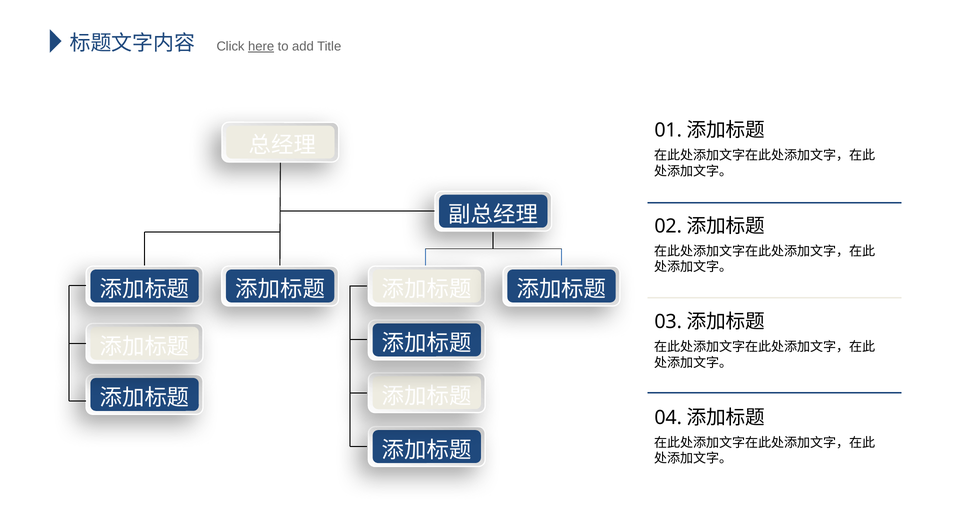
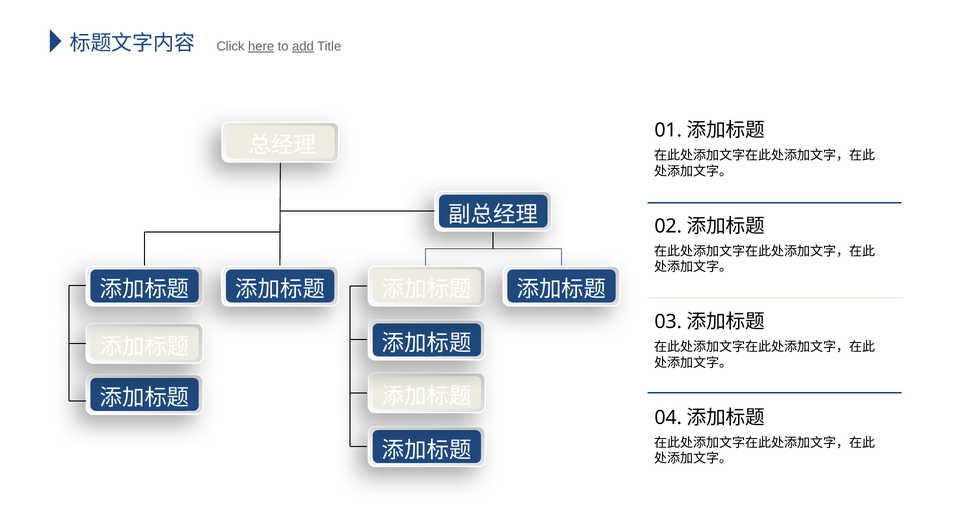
add underline: none -> present
